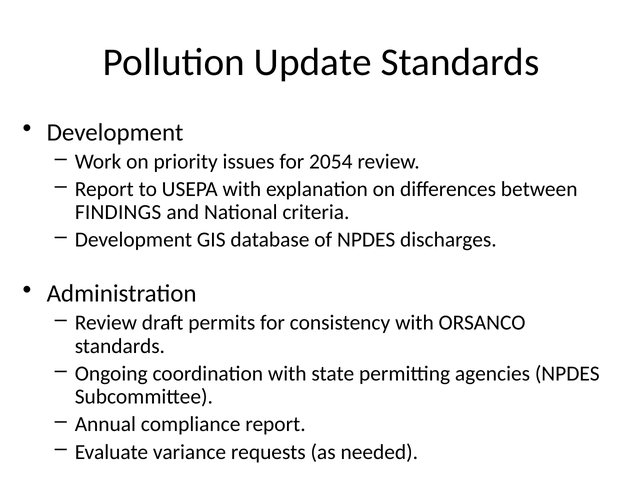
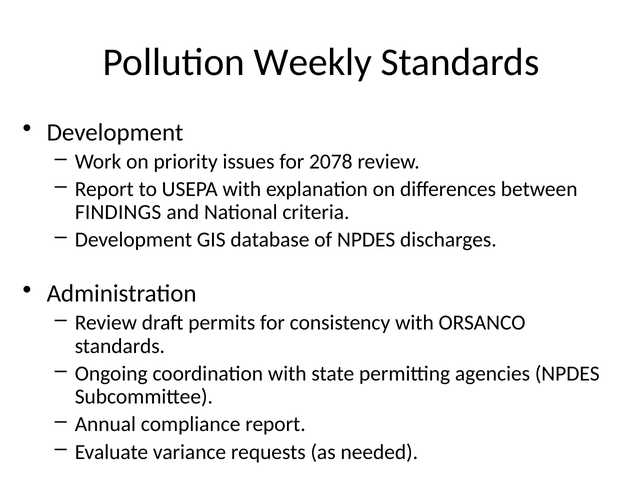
Update: Update -> Weekly
2054: 2054 -> 2078
